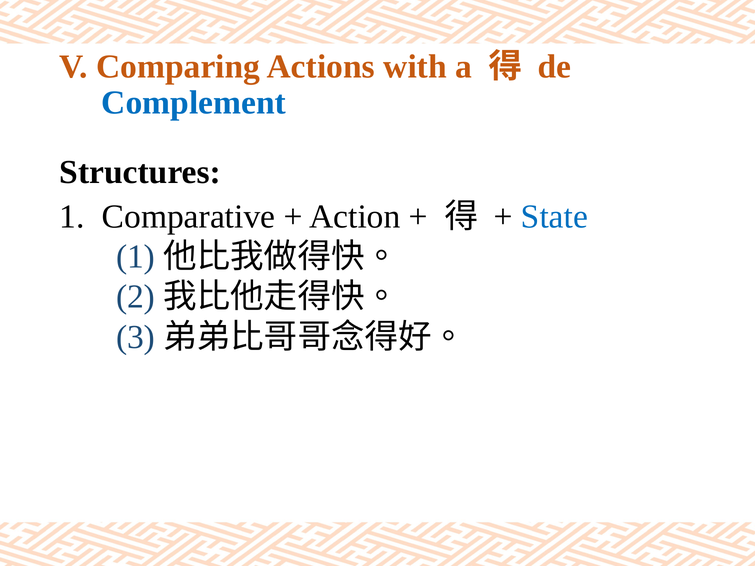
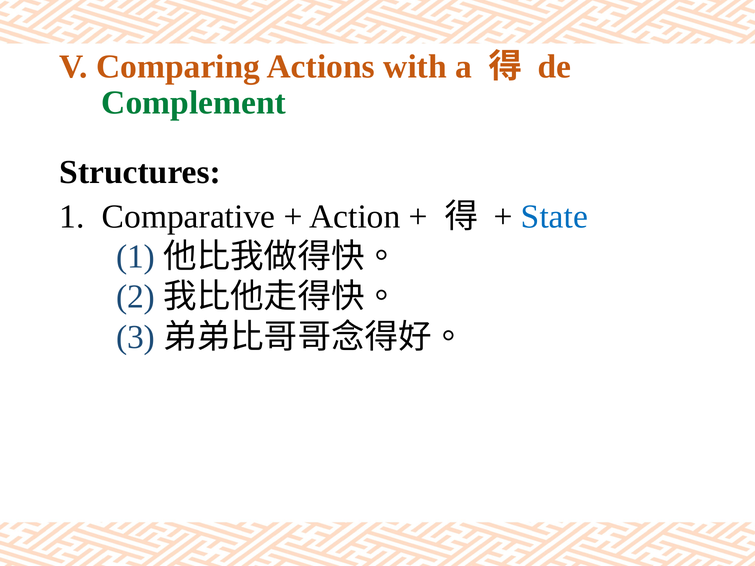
Complement colour: blue -> green
